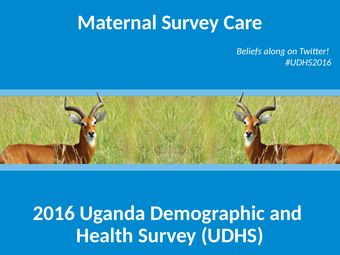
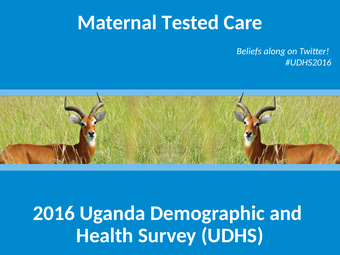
Maternal Survey: Survey -> Tested
